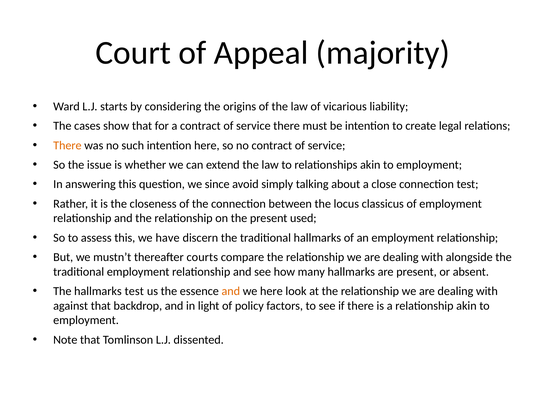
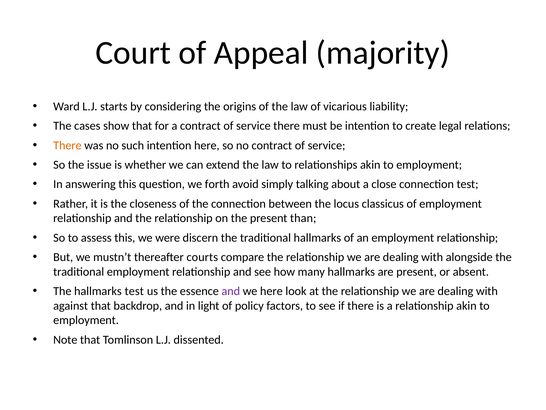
since: since -> forth
used: used -> than
have: have -> were
and at (231, 291) colour: orange -> purple
